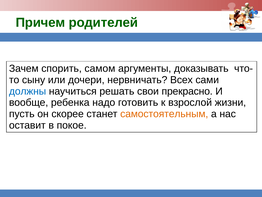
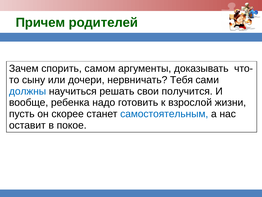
Всех: Всех -> Тебя
прекрасно: прекрасно -> получится
самостоятельным colour: orange -> blue
